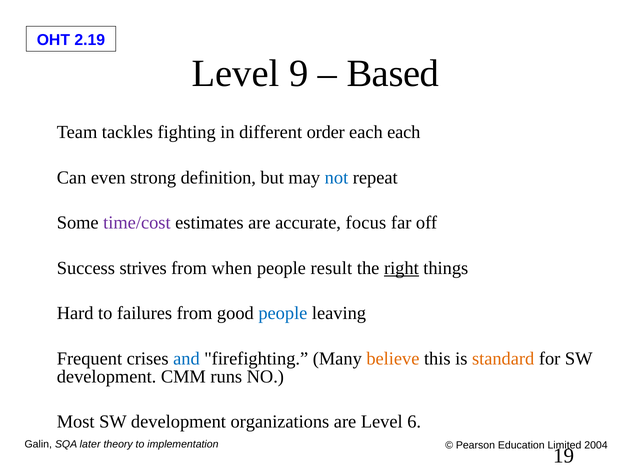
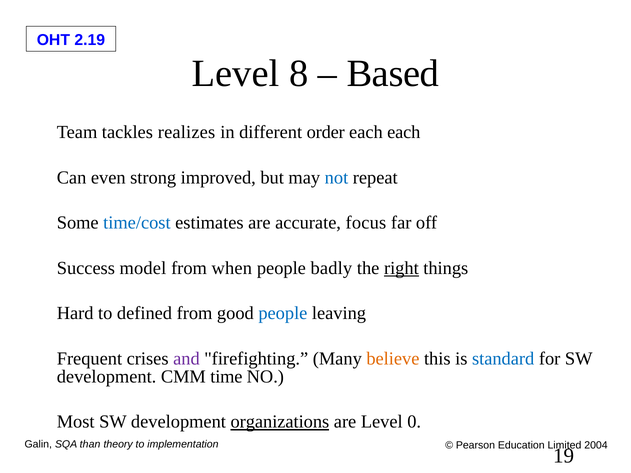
9: 9 -> 8
fighting: fighting -> realizes
definition: definition -> improved
time/cost colour: purple -> blue
strives: strives -> model
result: result -> badly
failures: failures -> defined
and colour: blue -> purple
standard colour: orange -> blue
runs: runs -> time
organizations underline: none -> present
6: 6 -> 0
later: later -> than
